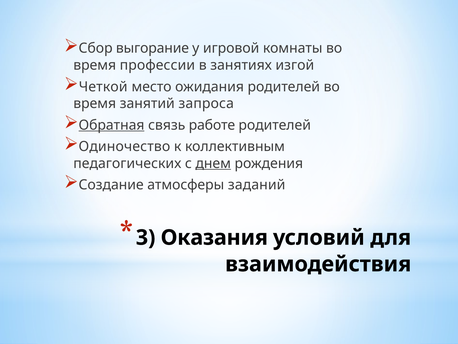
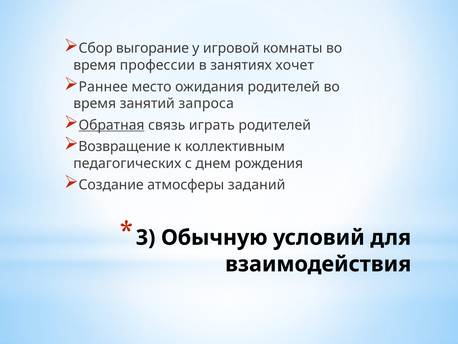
изгой: изгой -> хочет
Четкой: Четкой -> Раннее
работе: работе -> играть
Одиночество: Одиночество -> Возвращение
днем underline: present -> none
Оказания: Оказания -> Обычную
